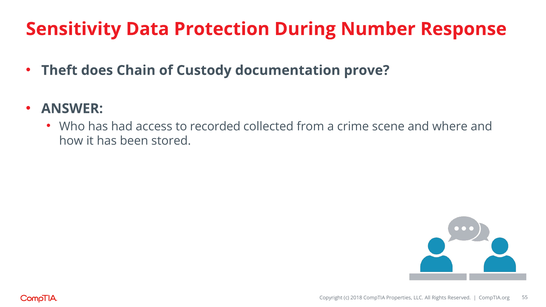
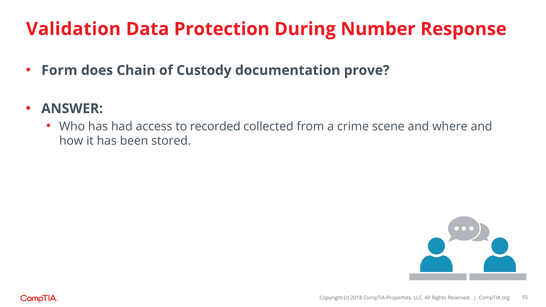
Sensitivity: Sensitivity -> Validation
Theft: Theft -> Form
